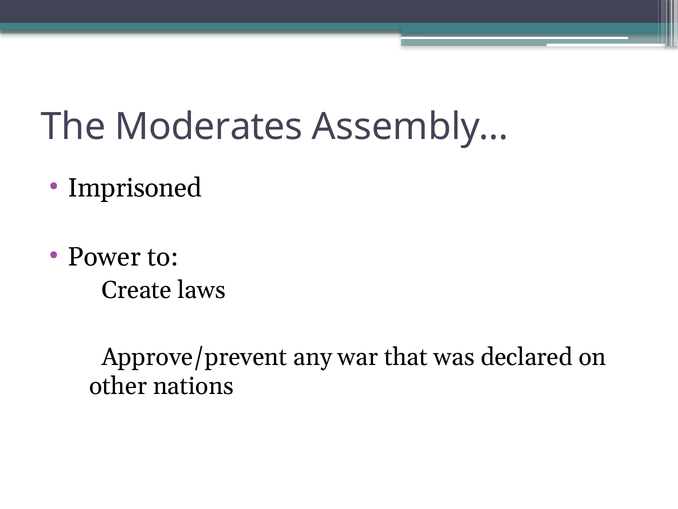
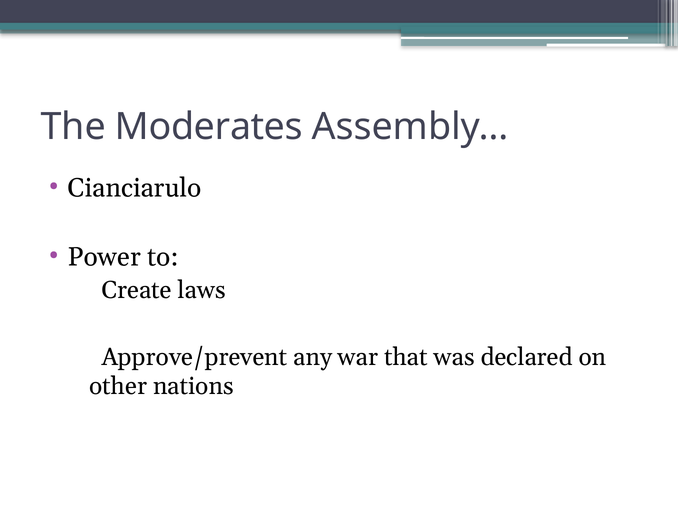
Imprisoned: Imprisoned -> Cianciarulo
